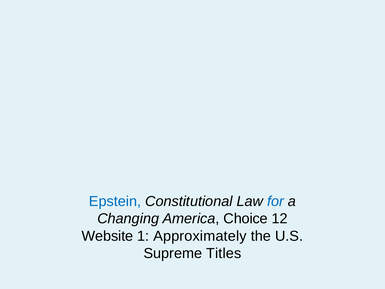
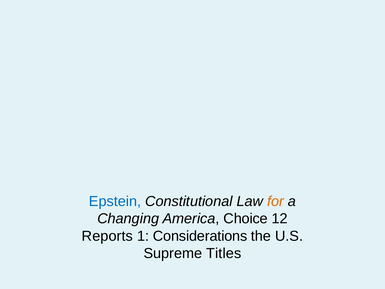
for colour: blue -> orange
Website: Website -> Reports
Approximately: Approximately -> Considerations
